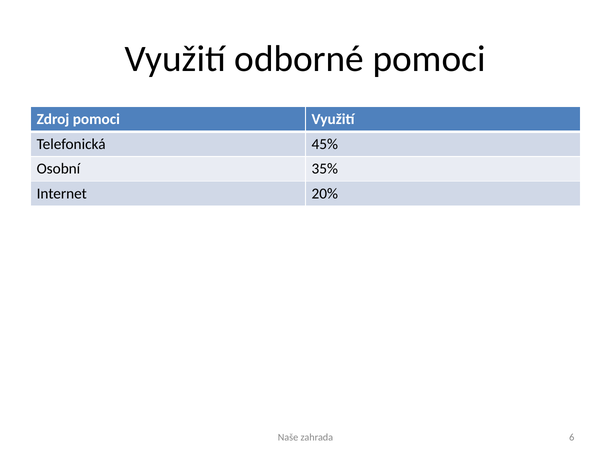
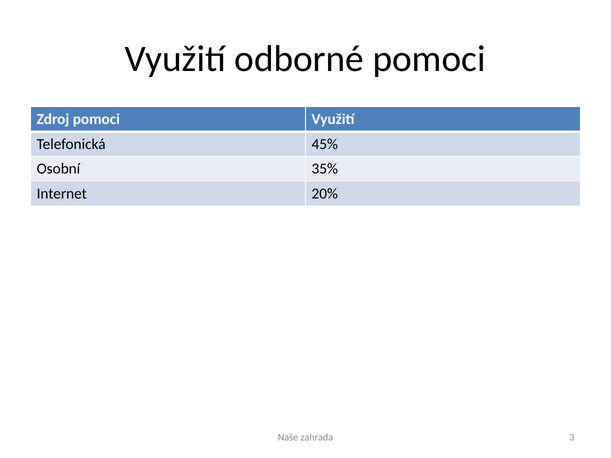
6: 6 -> 3
